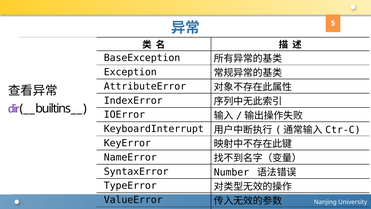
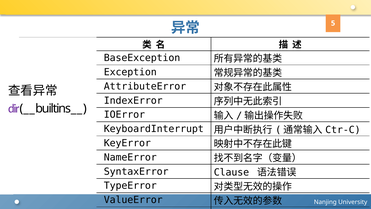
Number: Number -> Clause
